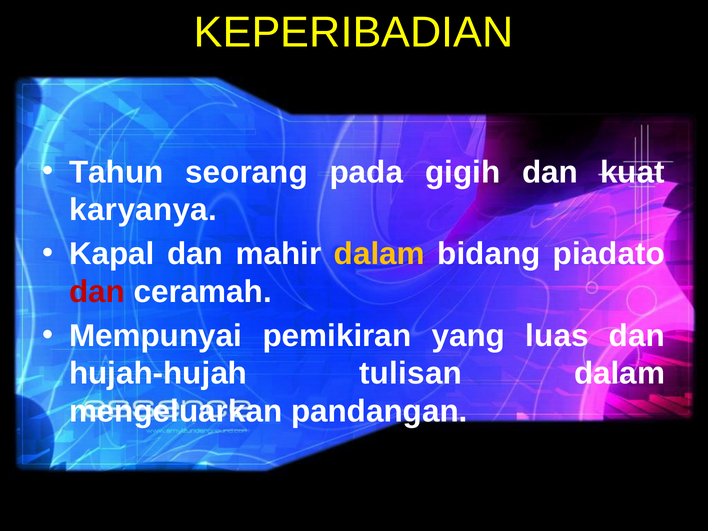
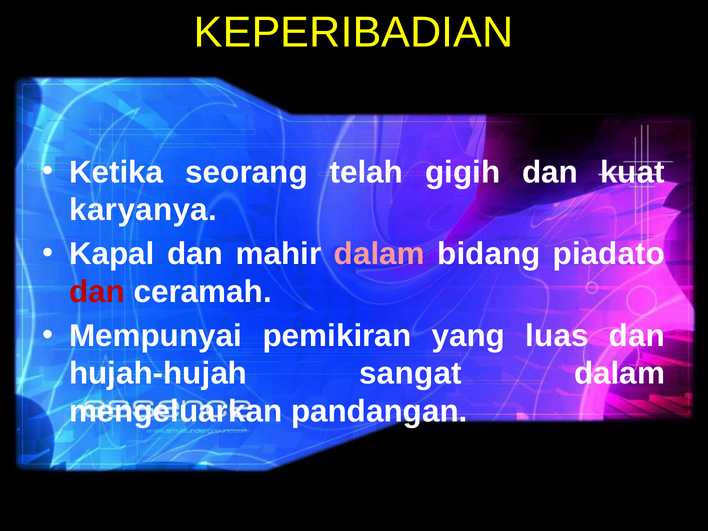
Tahun: Tahun -> Ketika
pada: pada -> telah
dalam at (379, 254) colour: yellow -> pink
tulisan: tulisan -> sangat
